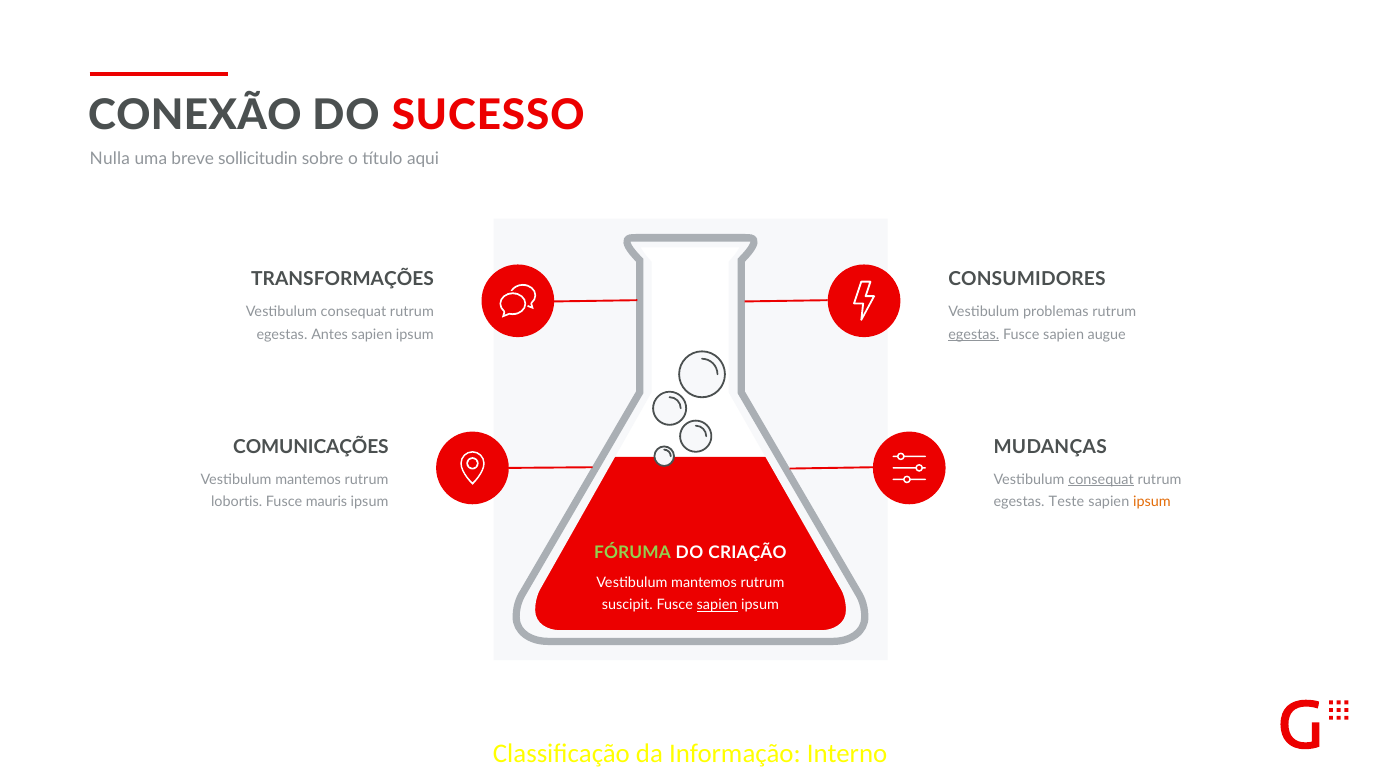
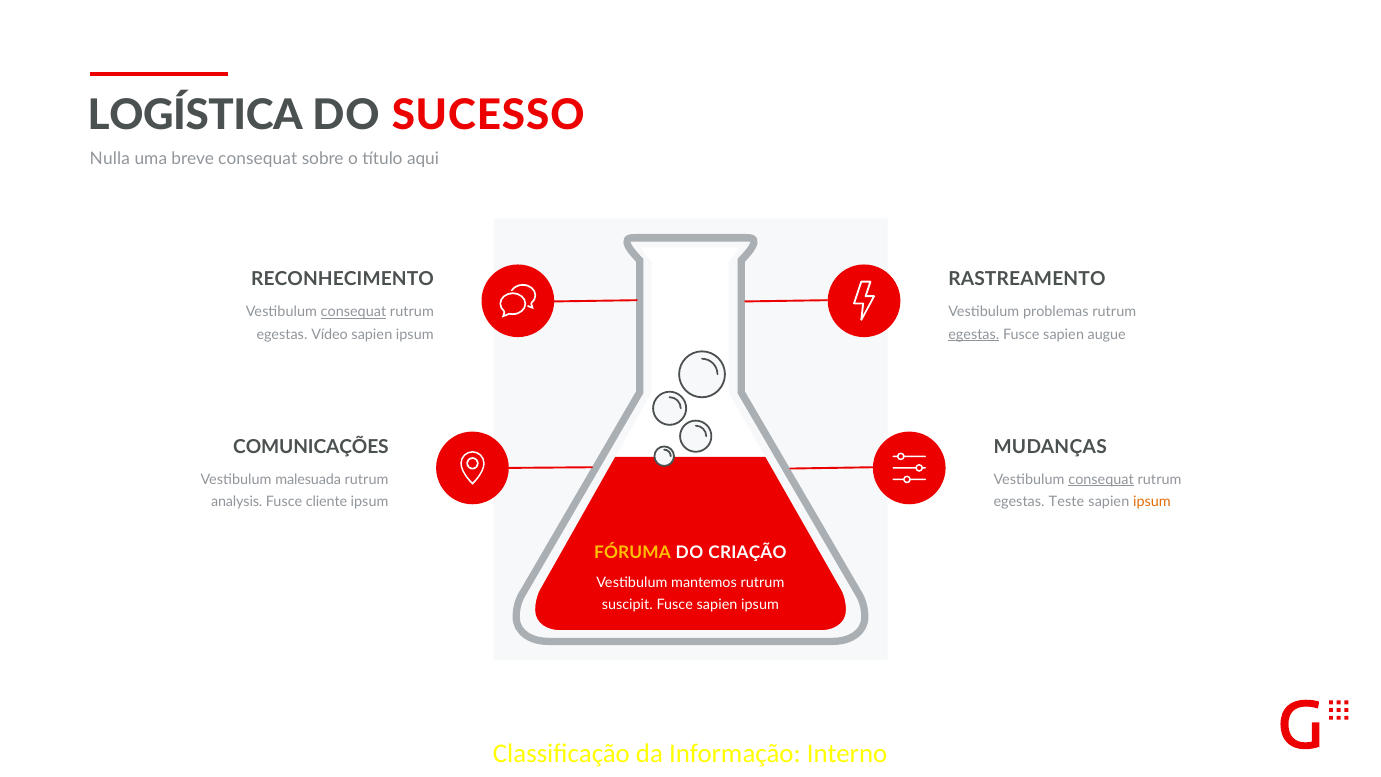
CONEXÃO: CONEXÃO -> LOGÍSTICA
breve sollicitudin: sollicitudin -> consequat
TRANSFORMAÇÕES: TRANSFORMAÇÕES -> RECONHECIMENTO
CONSUMIDORES: CONSUMIDORES -> RASTREAMENTO
consequat at (353, 312) underline: none -> present
Antes: Antes -> Vídeo
mantemos at (308, 479): mantemos -> malesuada
lobortis: lobortis -> analysis
mauris: mauris -> cliente
FÓRUMA colour: light green -> yellow
sapien at (717, 605) underline: present -> none
